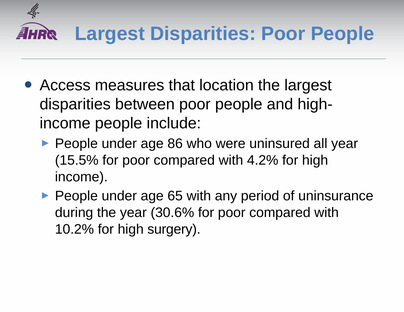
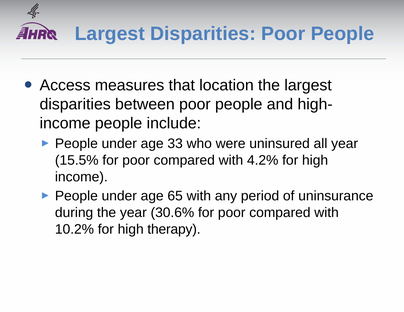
86: 86 -> 33
surgery: surgery -> therapy
